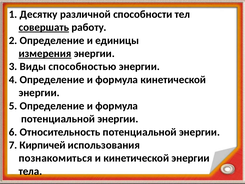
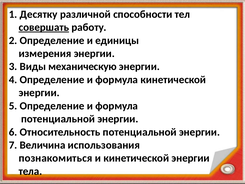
измерения underline: present -> none
способностью: способностью -> механическую
Кирпичей: Кирпичей -> Величина
